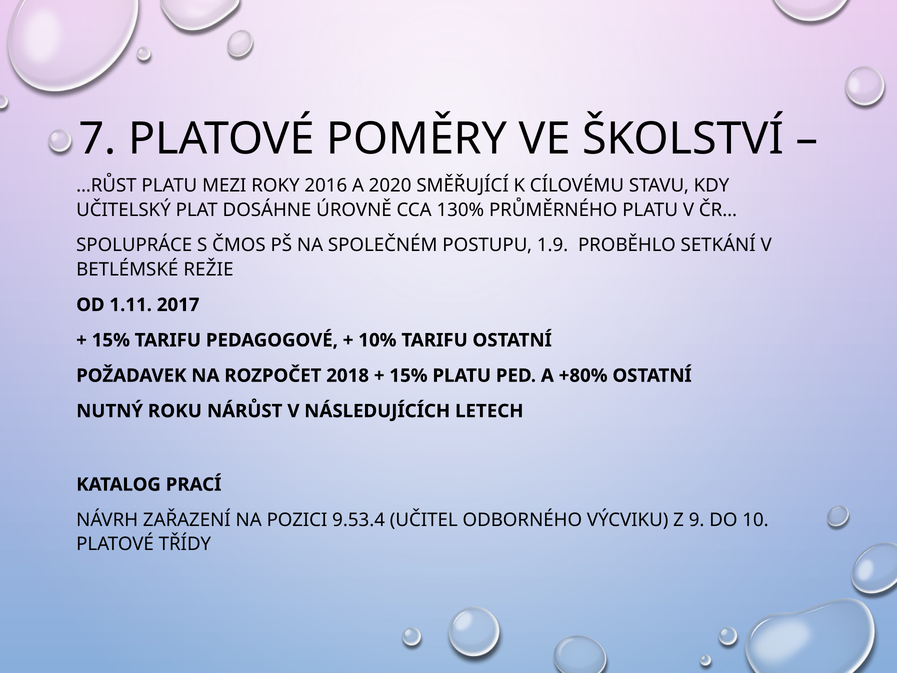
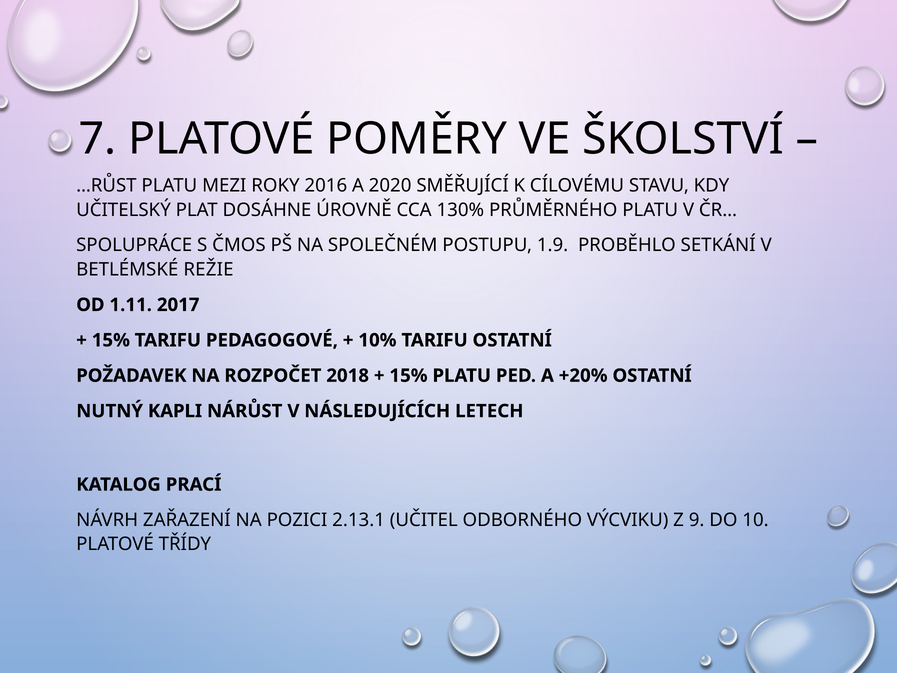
+80%: +80% -> +20%
ROKU: ROKU -> KAPLI
9.53.4: 9.53.4 -> 2.13.1
